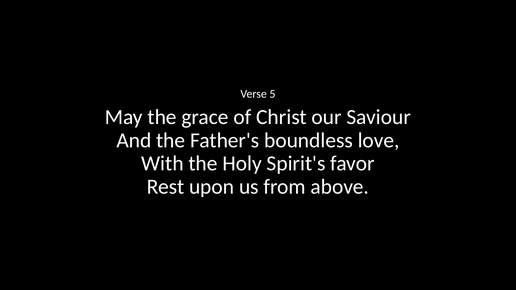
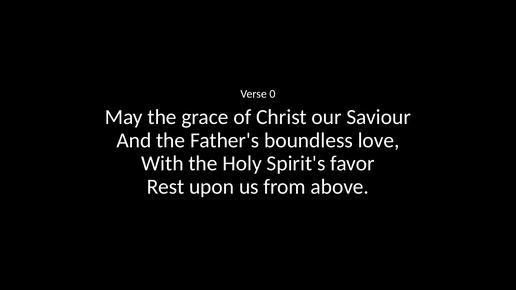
5: 5 -> 0
